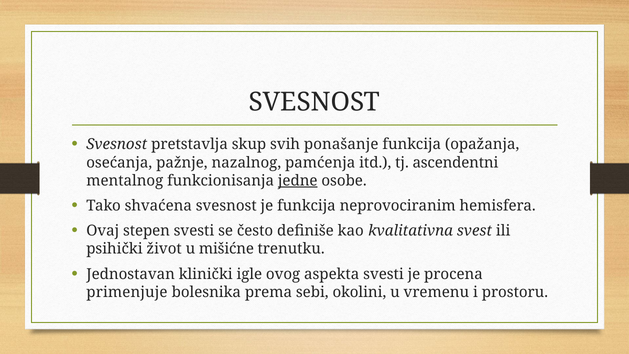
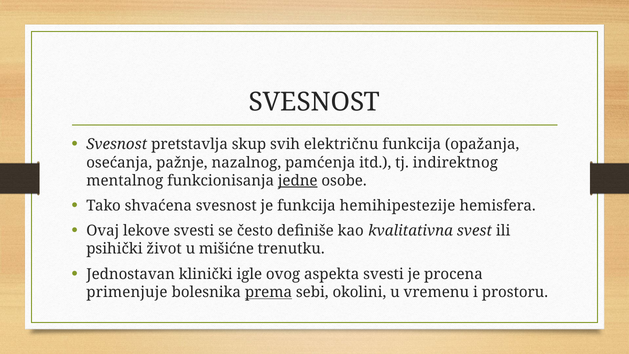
ponašanje: ponašanje -> električnu
ascendentni: ascendentni -> indirektnog
neprovociranim: neprovociranim -> hemihipestezije
stepen: stepen -> lekove
prema underline: none -> present
